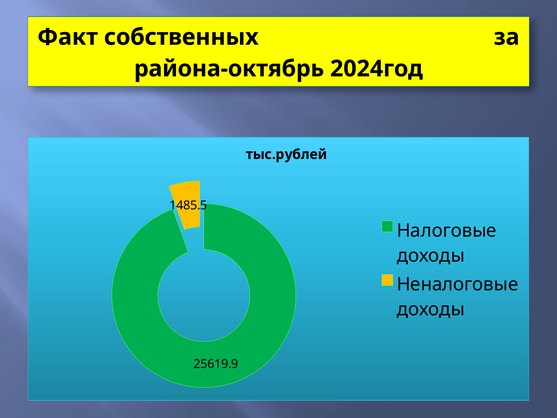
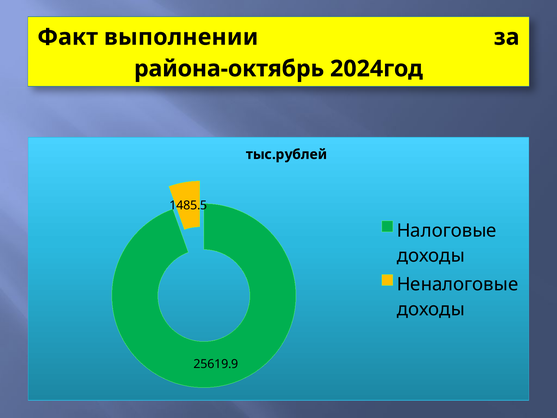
собственных: собственных -> выполнении
